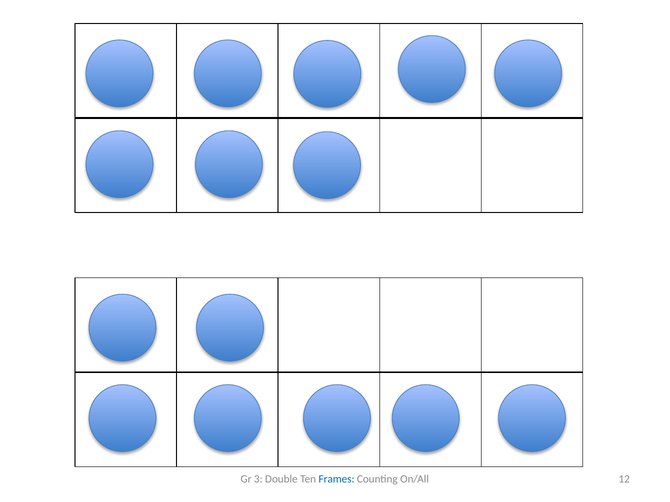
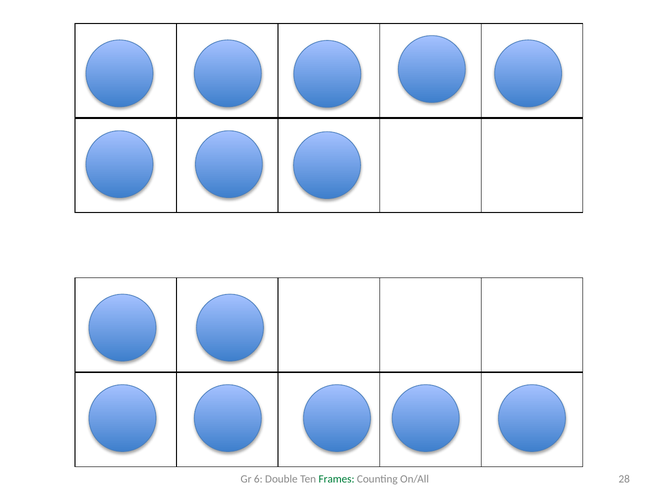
3: 3 -> 6
Frames colour: blue -> green
12: 12 -> 28
